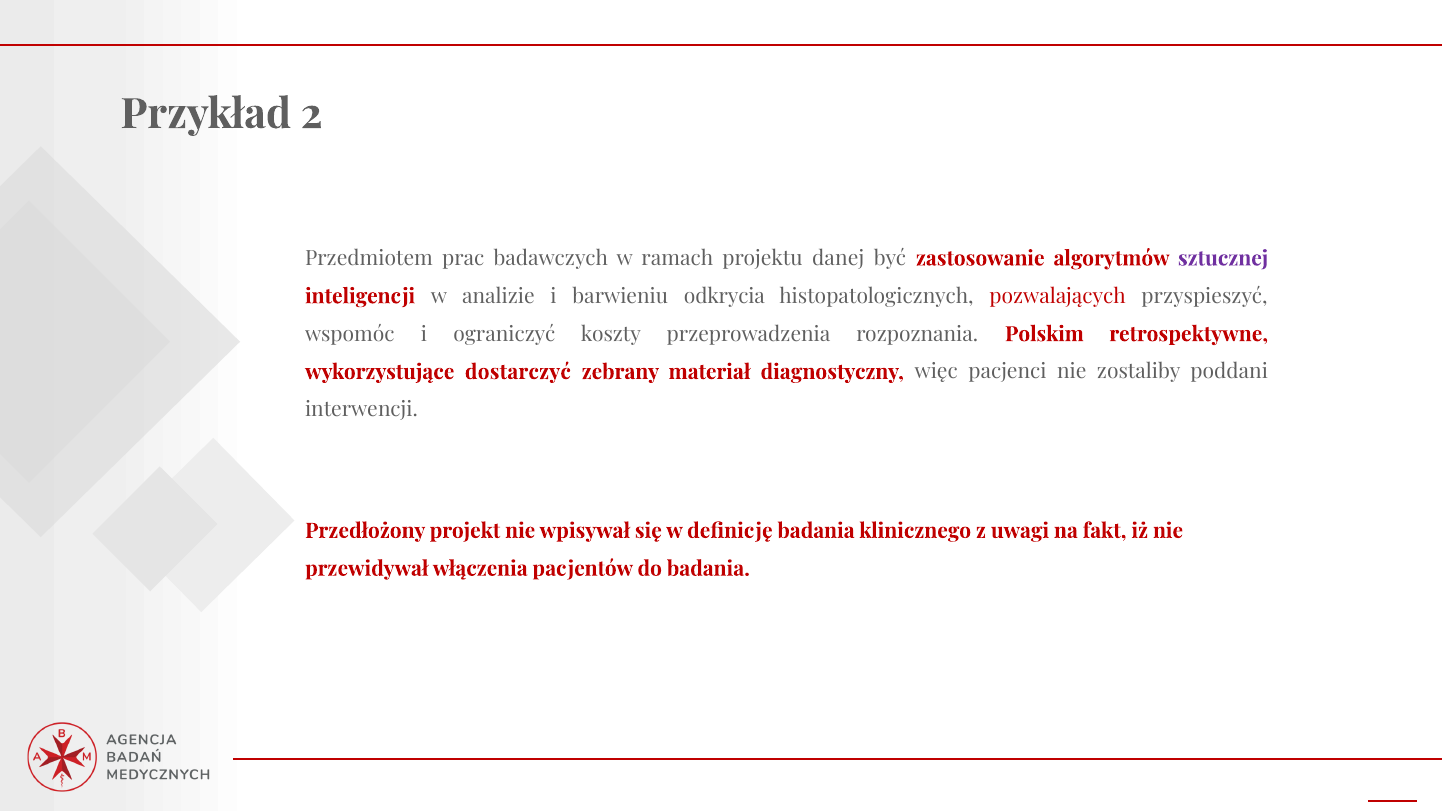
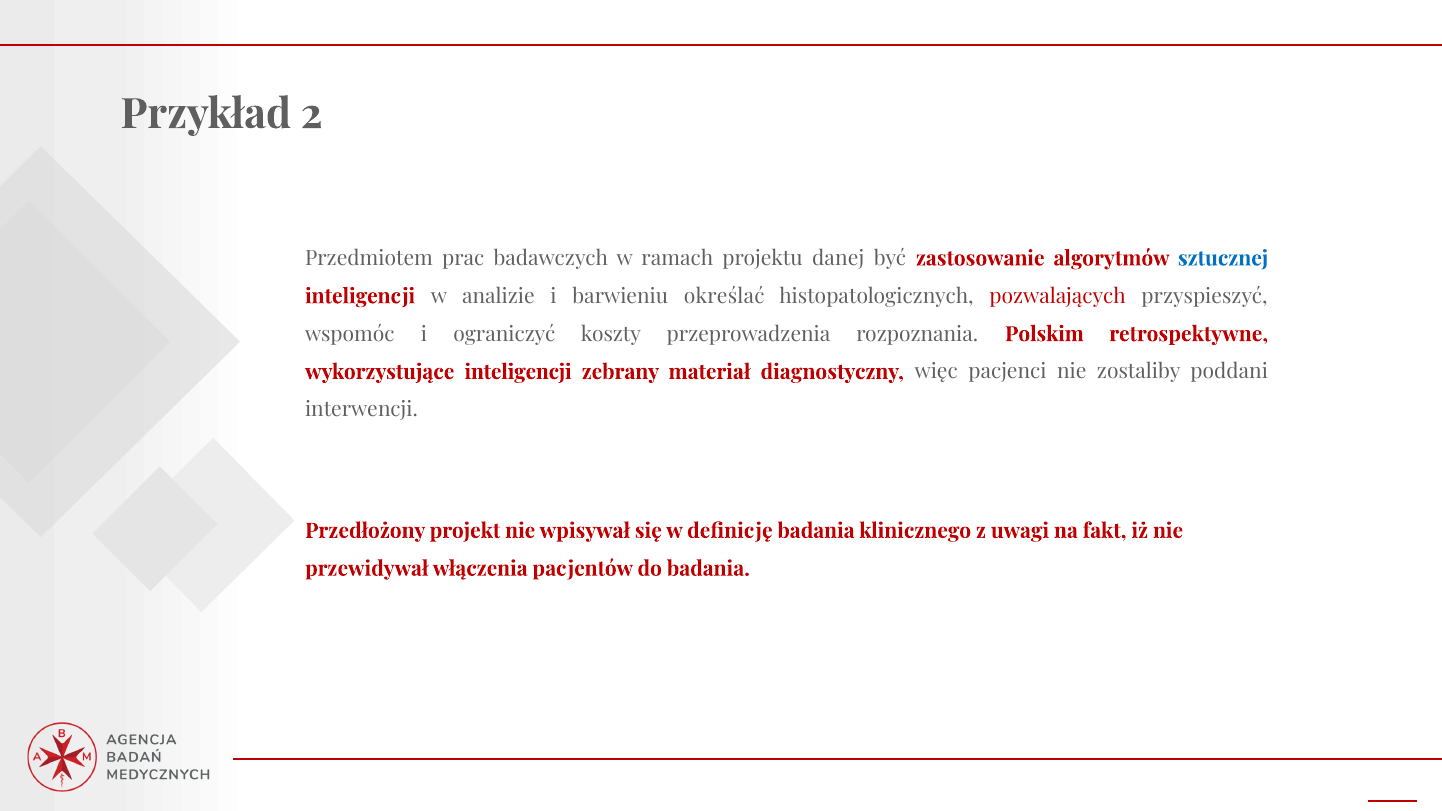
sztucznej colour: purple -> blue
odkrycia: odkrycia -> określać
wykorzystujące dostarczyć: dostarczyć -> inteligencji
